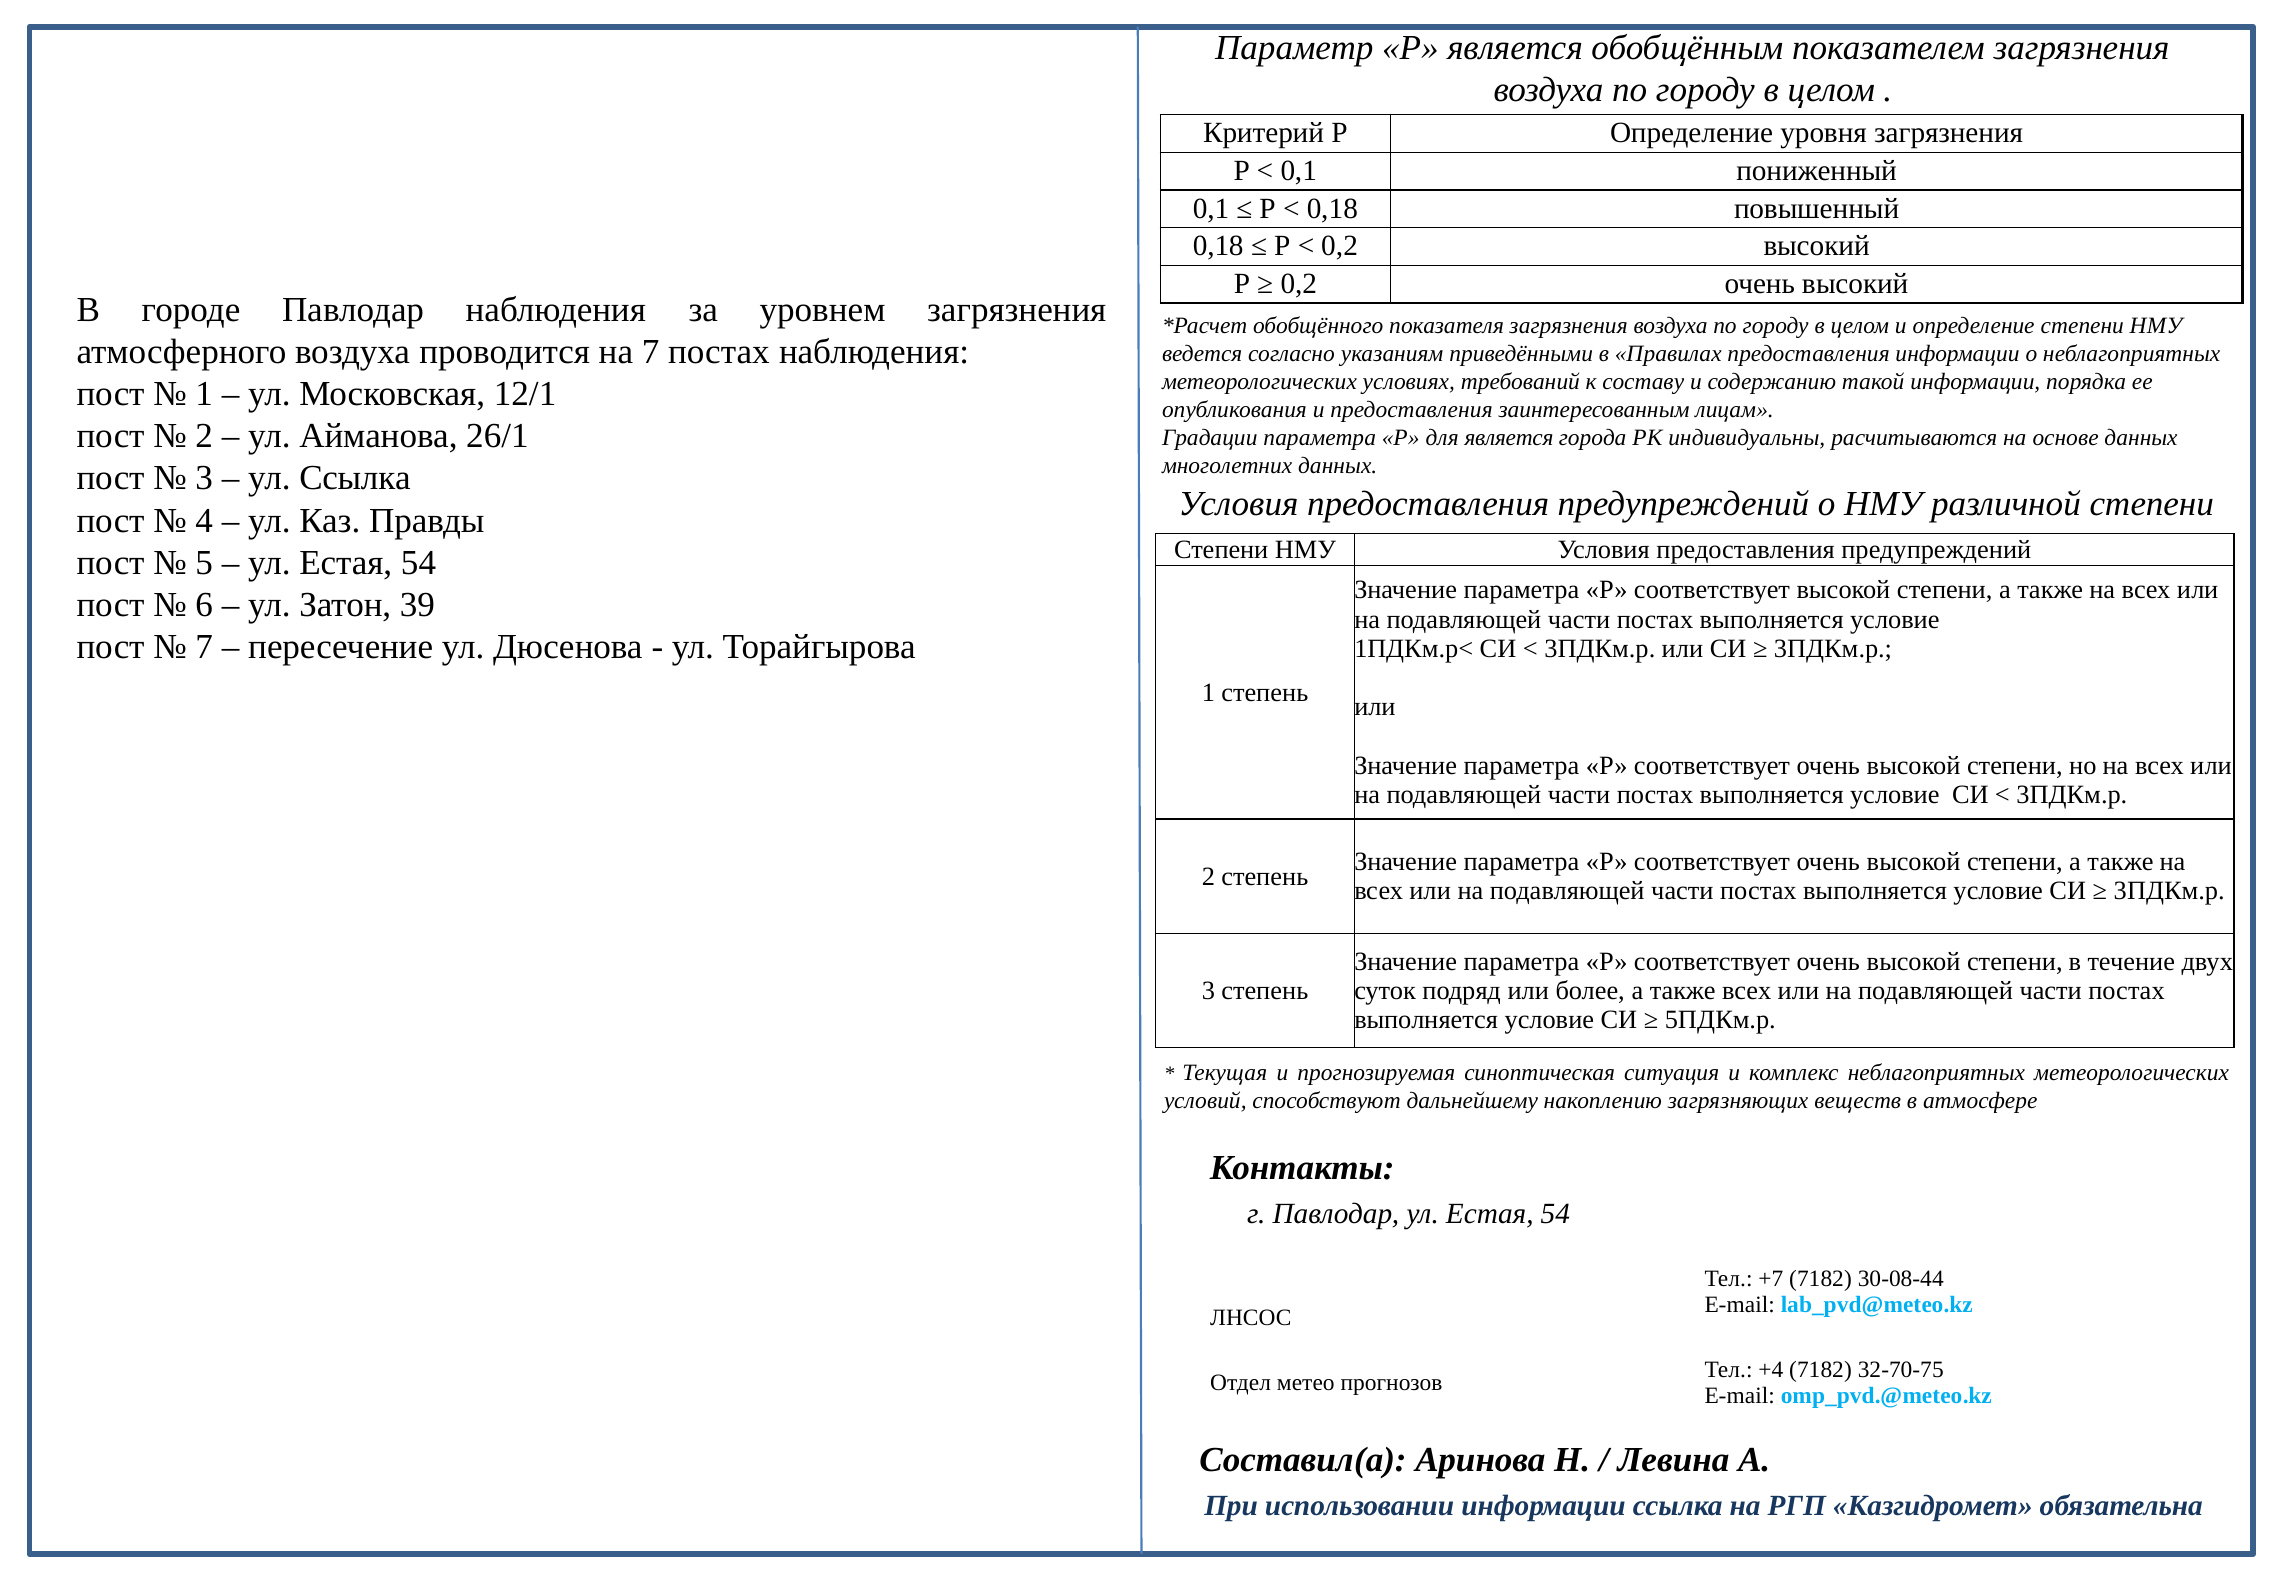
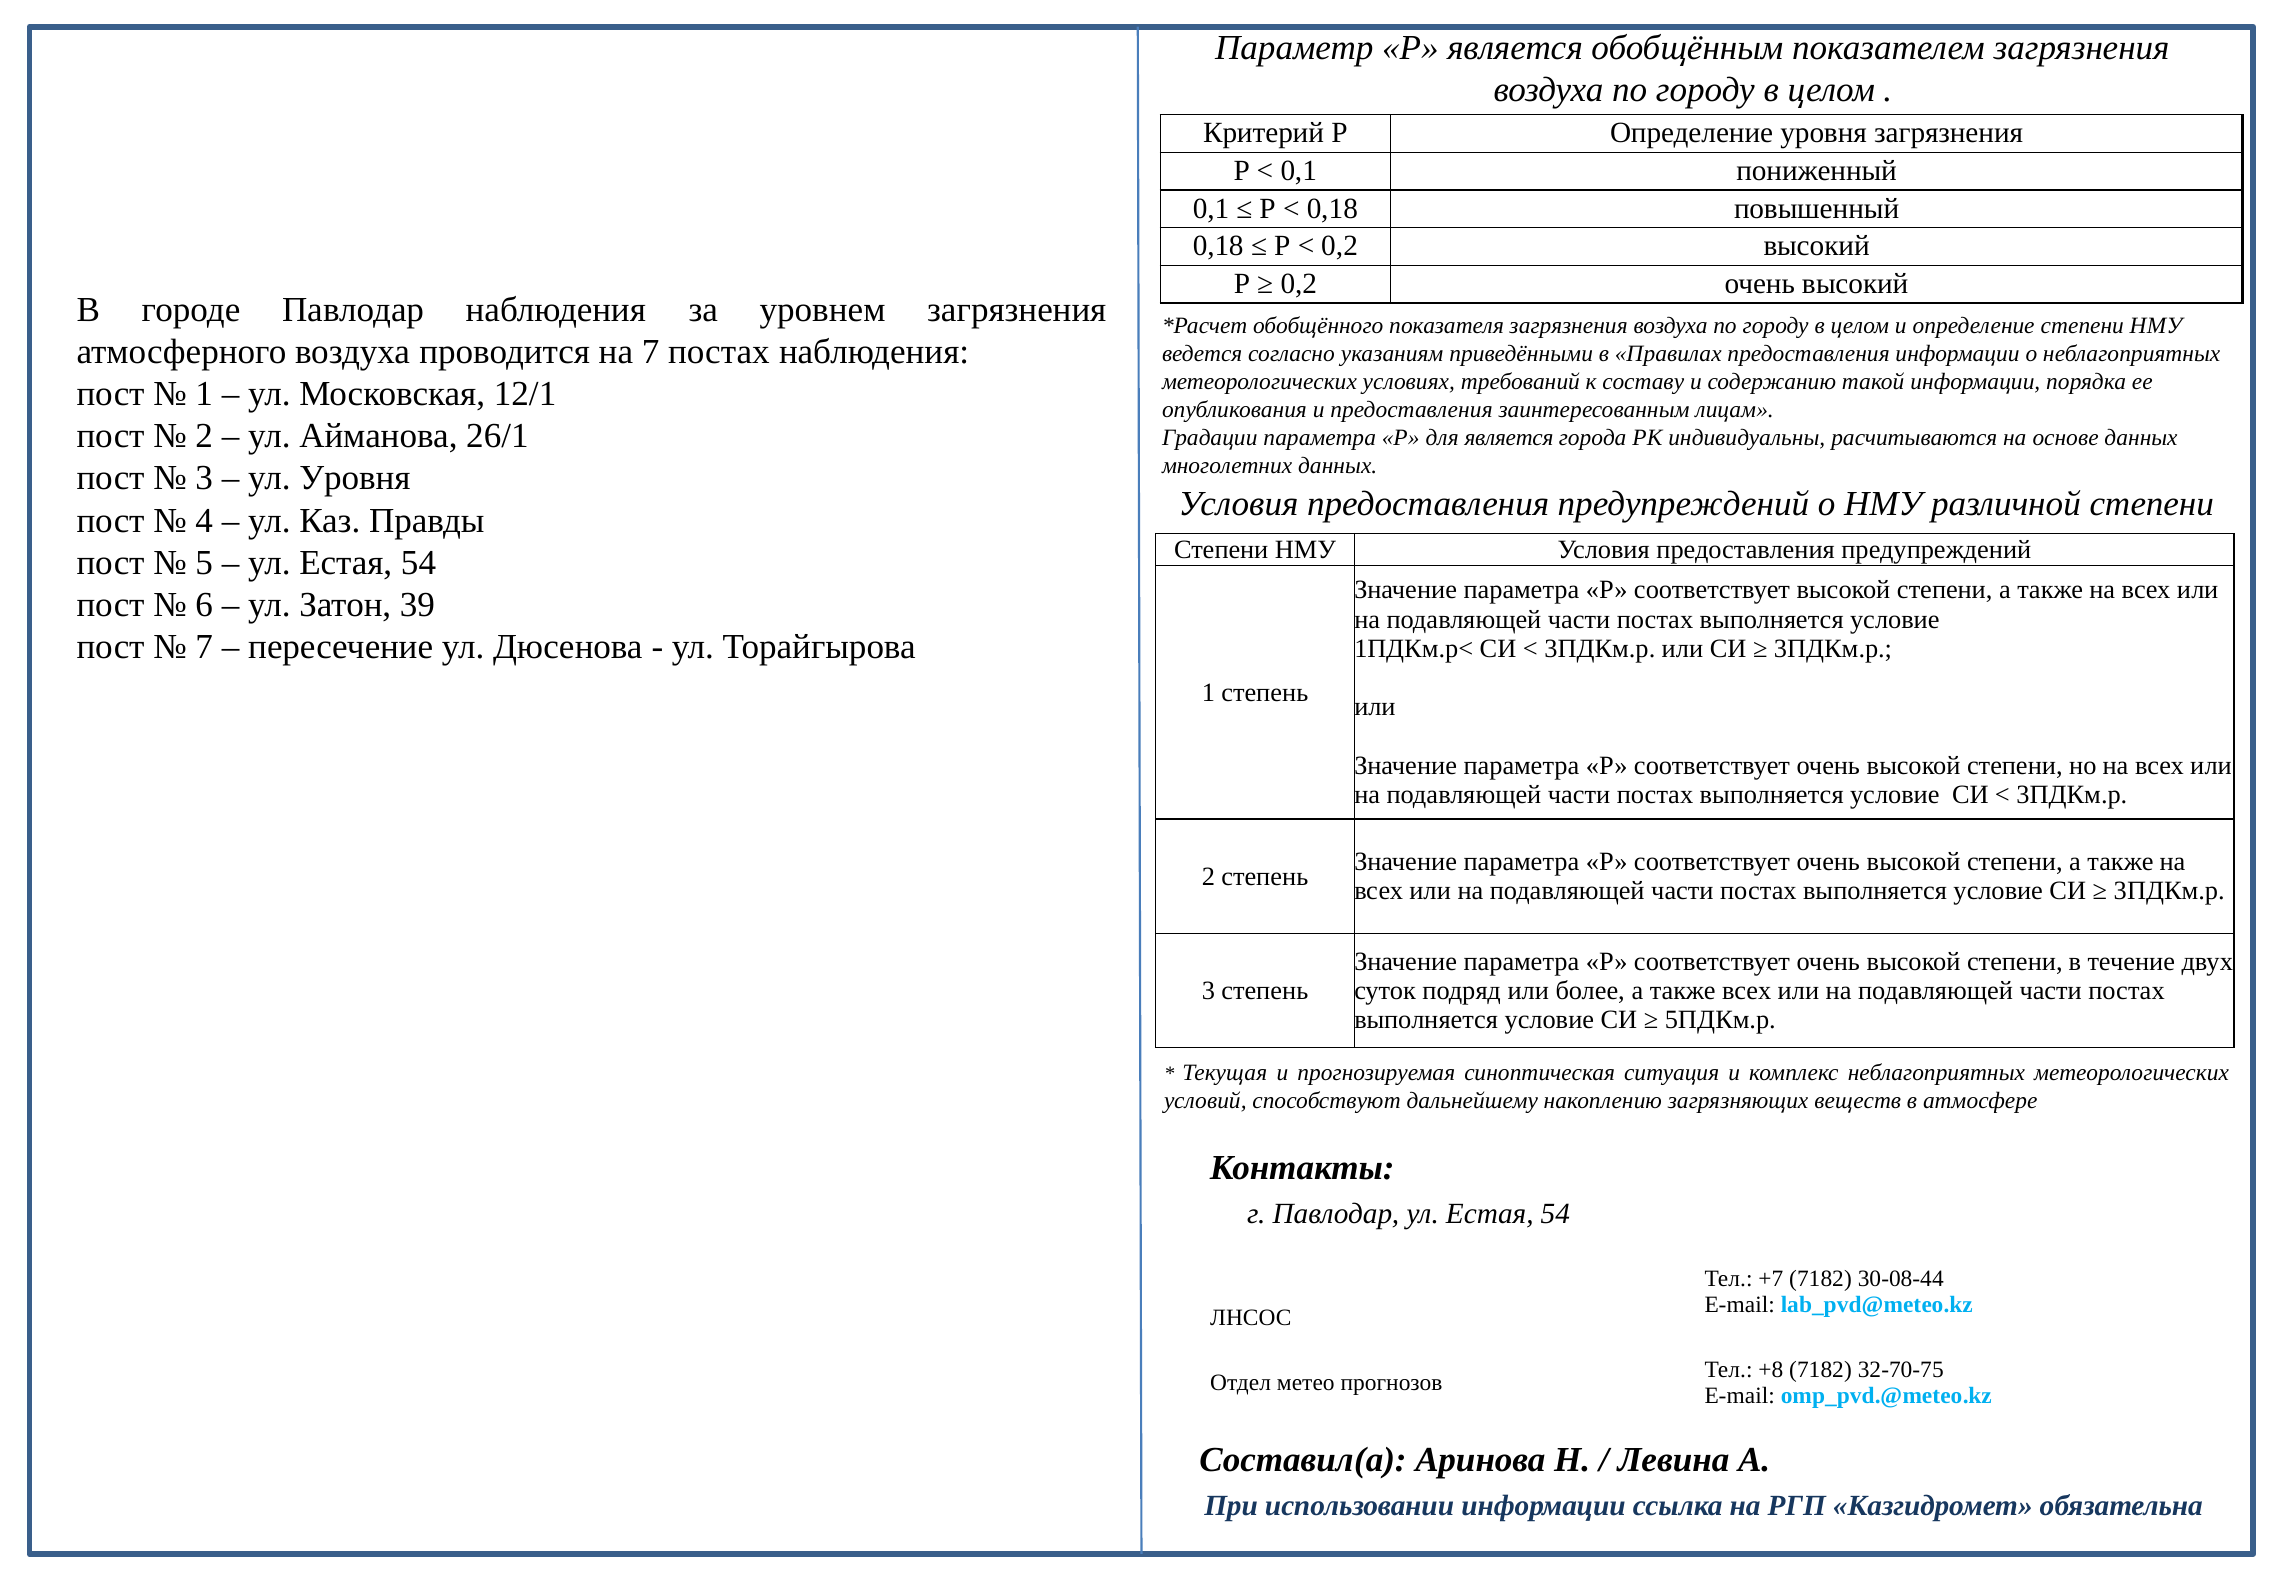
ул Ссылка: Ссылка -> Уровня
+4: +4 -> +8
